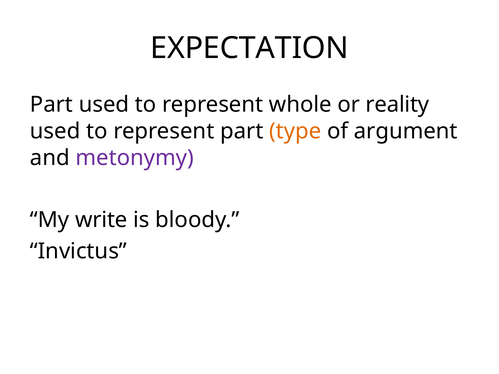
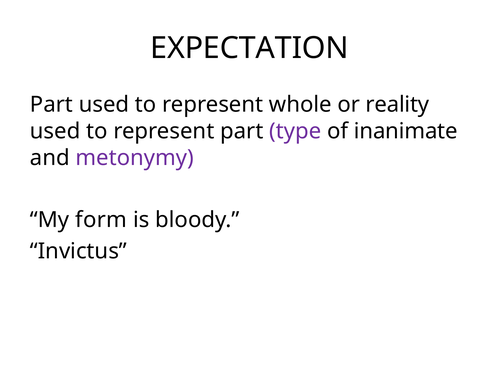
type colour: orange -> purple
argument: argument -> inanimate
write: write -> form
